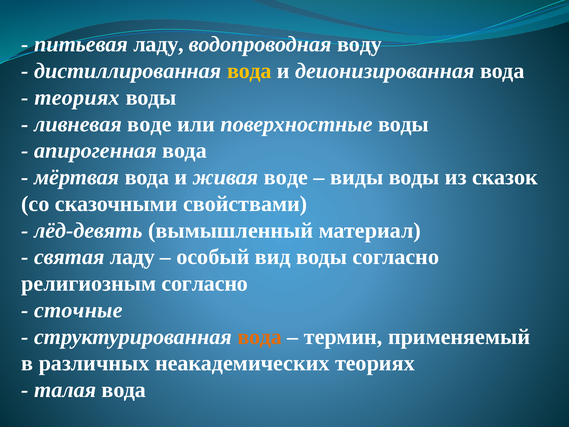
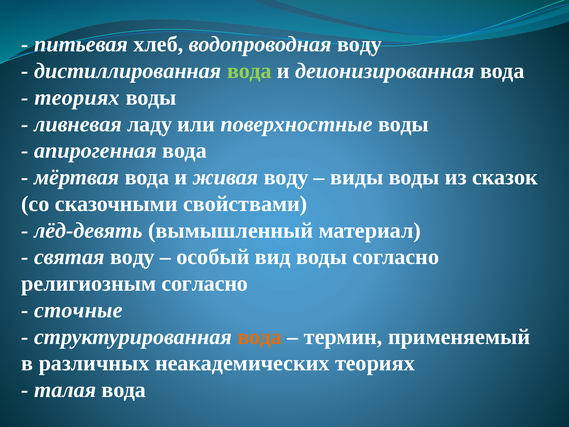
питьевая ладу: ладу -> хлеб
вода at (249, 71) colour: yellow -> light green
ливневая воде: воде -> ладу
живая воде: воде -> воду
святая ладу: ладу -> воду
